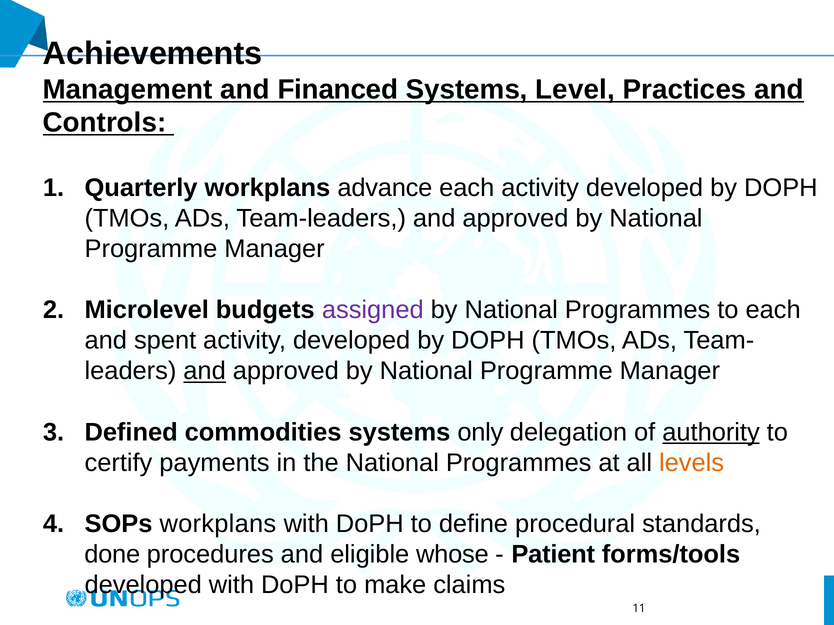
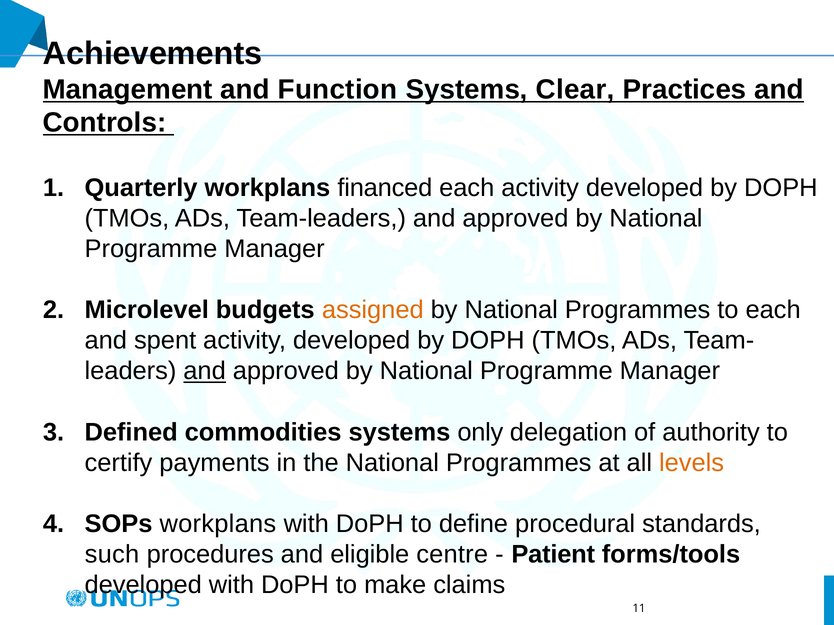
Financed: Financed -> Function
Level: Level -> Clear
advance: advance -> financed
assigned colour: purple -> orange
authority underline: present -> none
done: done -> such
whose: whose -> centre
